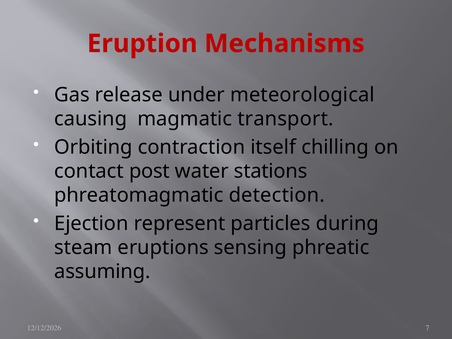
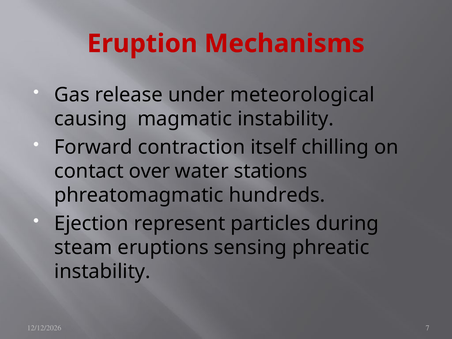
magmatic transport: transport -> instability
Orbiting: Orbiting -> Forward
post: post -> over
detection: detection -> hundreds
assuming at (102, 272): assuming -> instability
